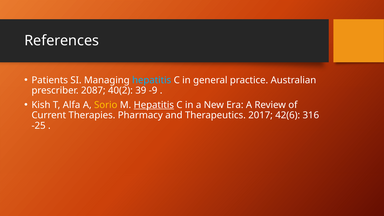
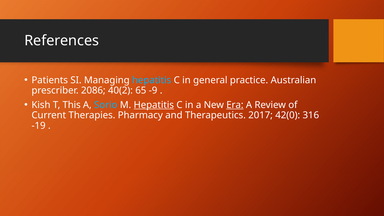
2087: 2087 -> 2086
39: 39 -> 65
Alfa: Alfa -> This
Sorio colour: yellow -> light blue
Era underline: none -> present
42(6: 42(6 -> 42(0
-25: -25 -> -19
